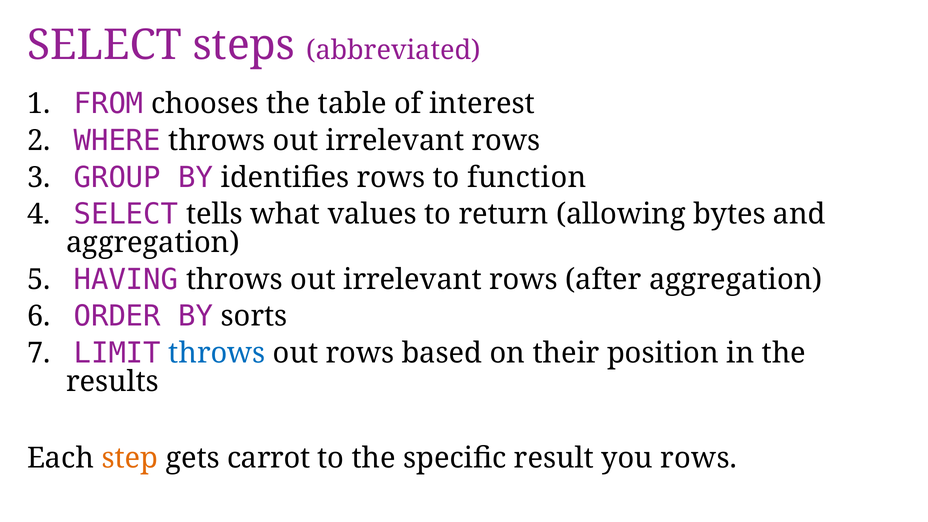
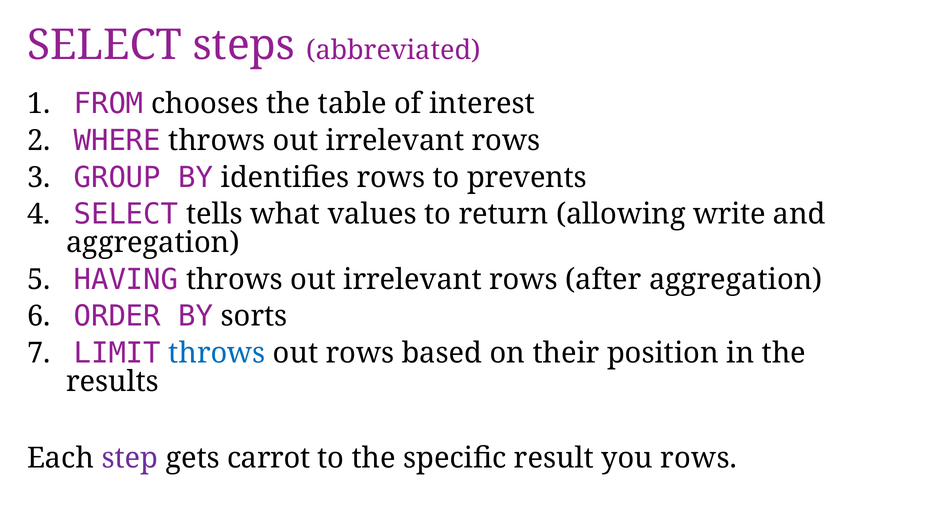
function: function -> prevents
bytes: bytes -> write
step colour: orange -> purple
